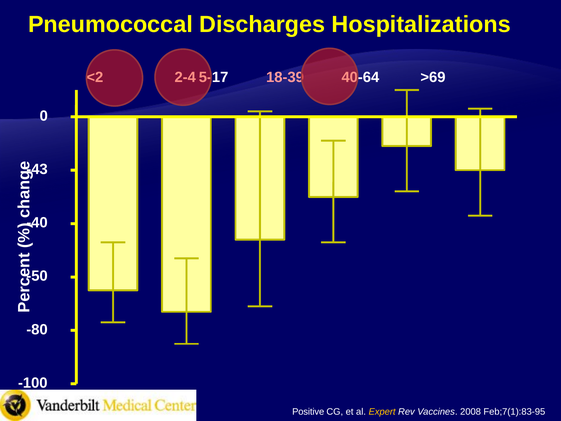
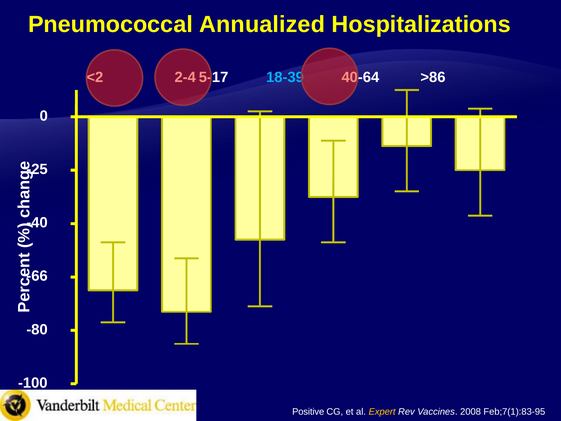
Discharges: Discharges -> Annualized
18-39 colour: pink -> light blue
>69: >69 -> >86
-43: -43 -> -25
-50: -50 -> -66
